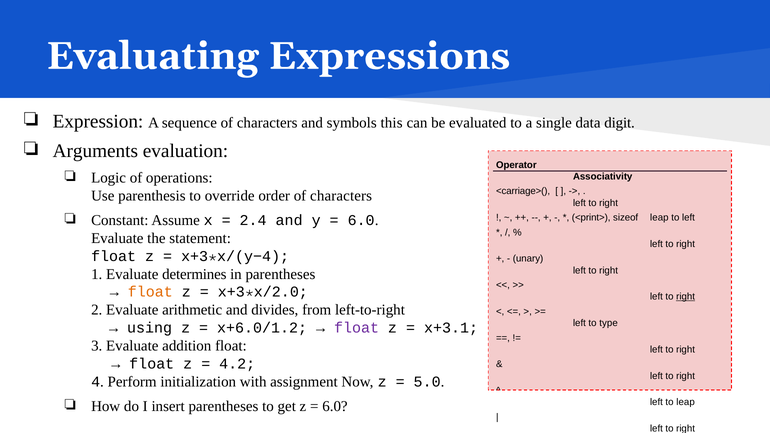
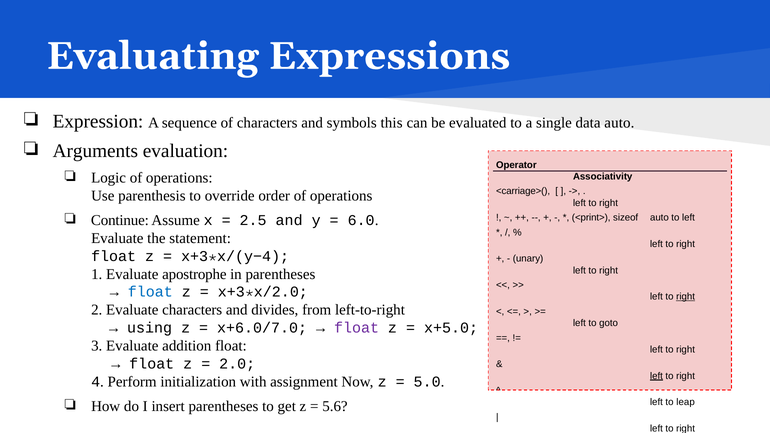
data digit: digit -> auto
order of characters: characters -> operations
Constant: Constant -> Continue
2.4: 2.4 -> 2.5
sizeof leap: leap -> auto
determines: determines -> apostrophe
float at (150, 292) colour: orange -> blue
Evaluate arithmetic: arithmetic -> characters
type: type -> goto
x+6.0/1.2: x+6.0/1.2 -> x+6.0/7.0
x+3.1: x+3.1 -> x+5.0
4.2: 4.2 -> 2.0
left at (656, 376) underline: none -> present
6.0 at (335, 406): 6.0 -> 5.6
